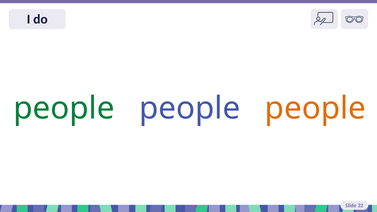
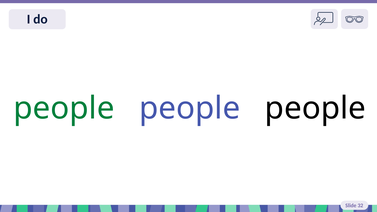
people at (315, 108) colour: orange -> black
